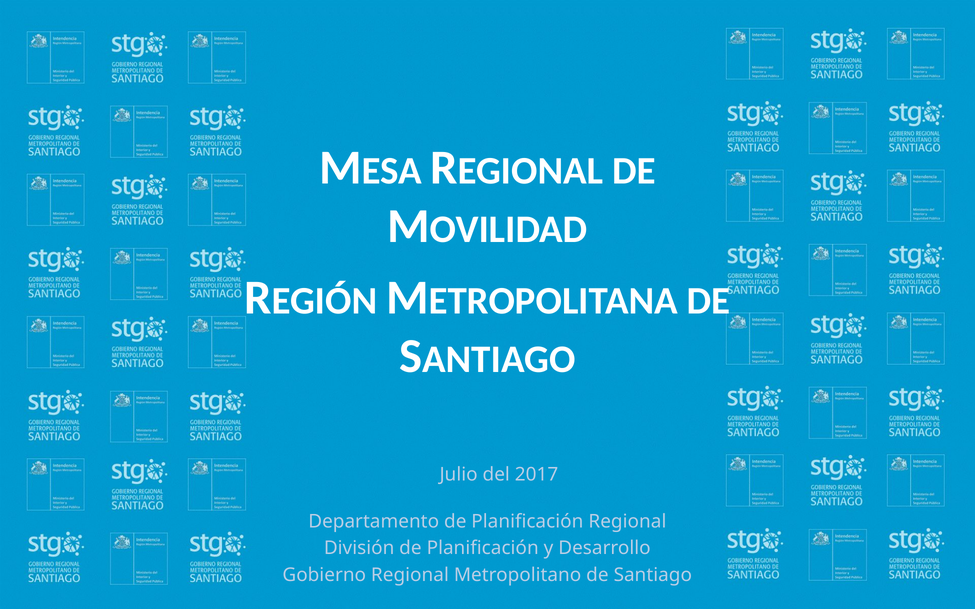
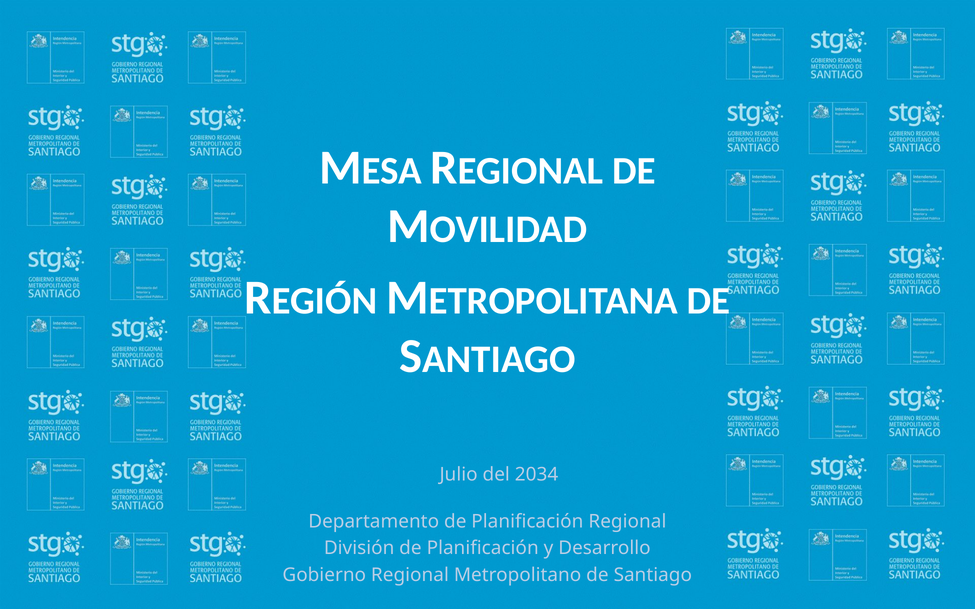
2017: 2017 -> 2034
